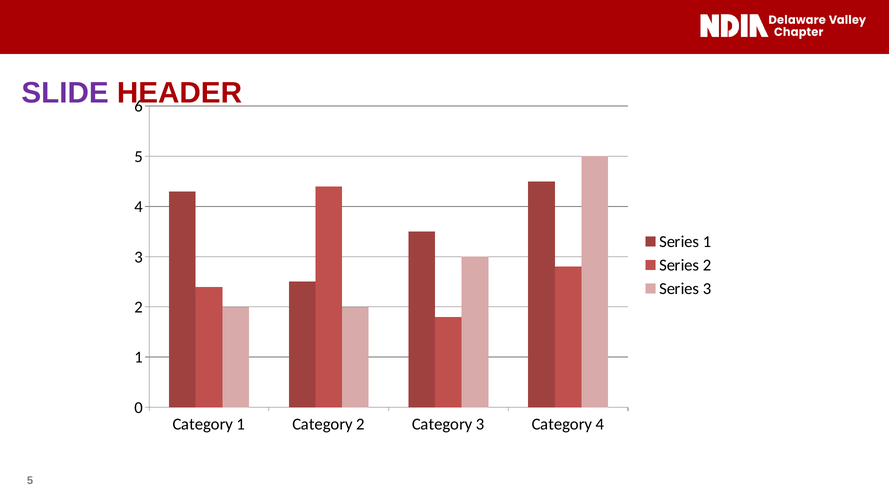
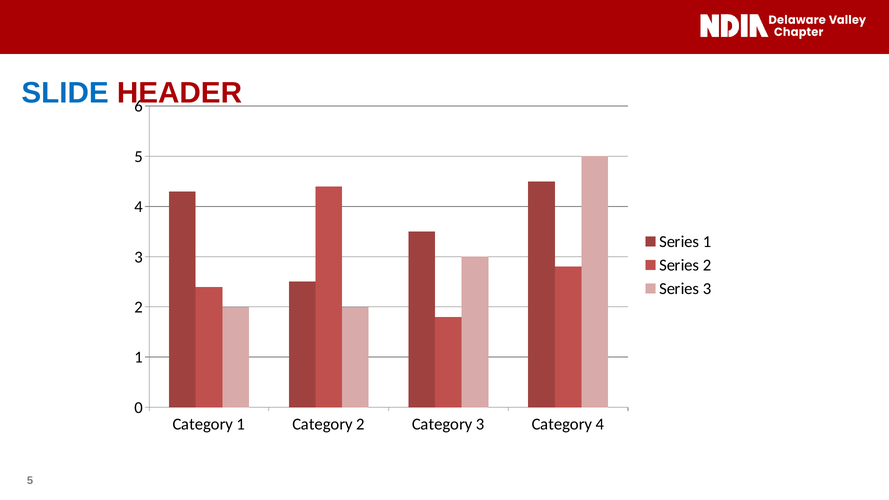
SLIDE colour: purple -> blue
